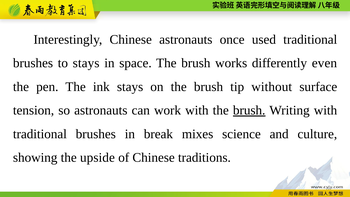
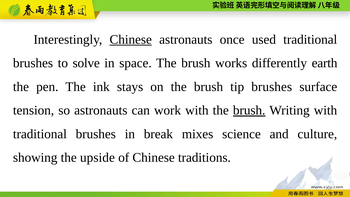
Chinese at (131, 39) underline: none -> present
to stays: stays -> solve
even: even -> earth
tip without: without -> brushes
